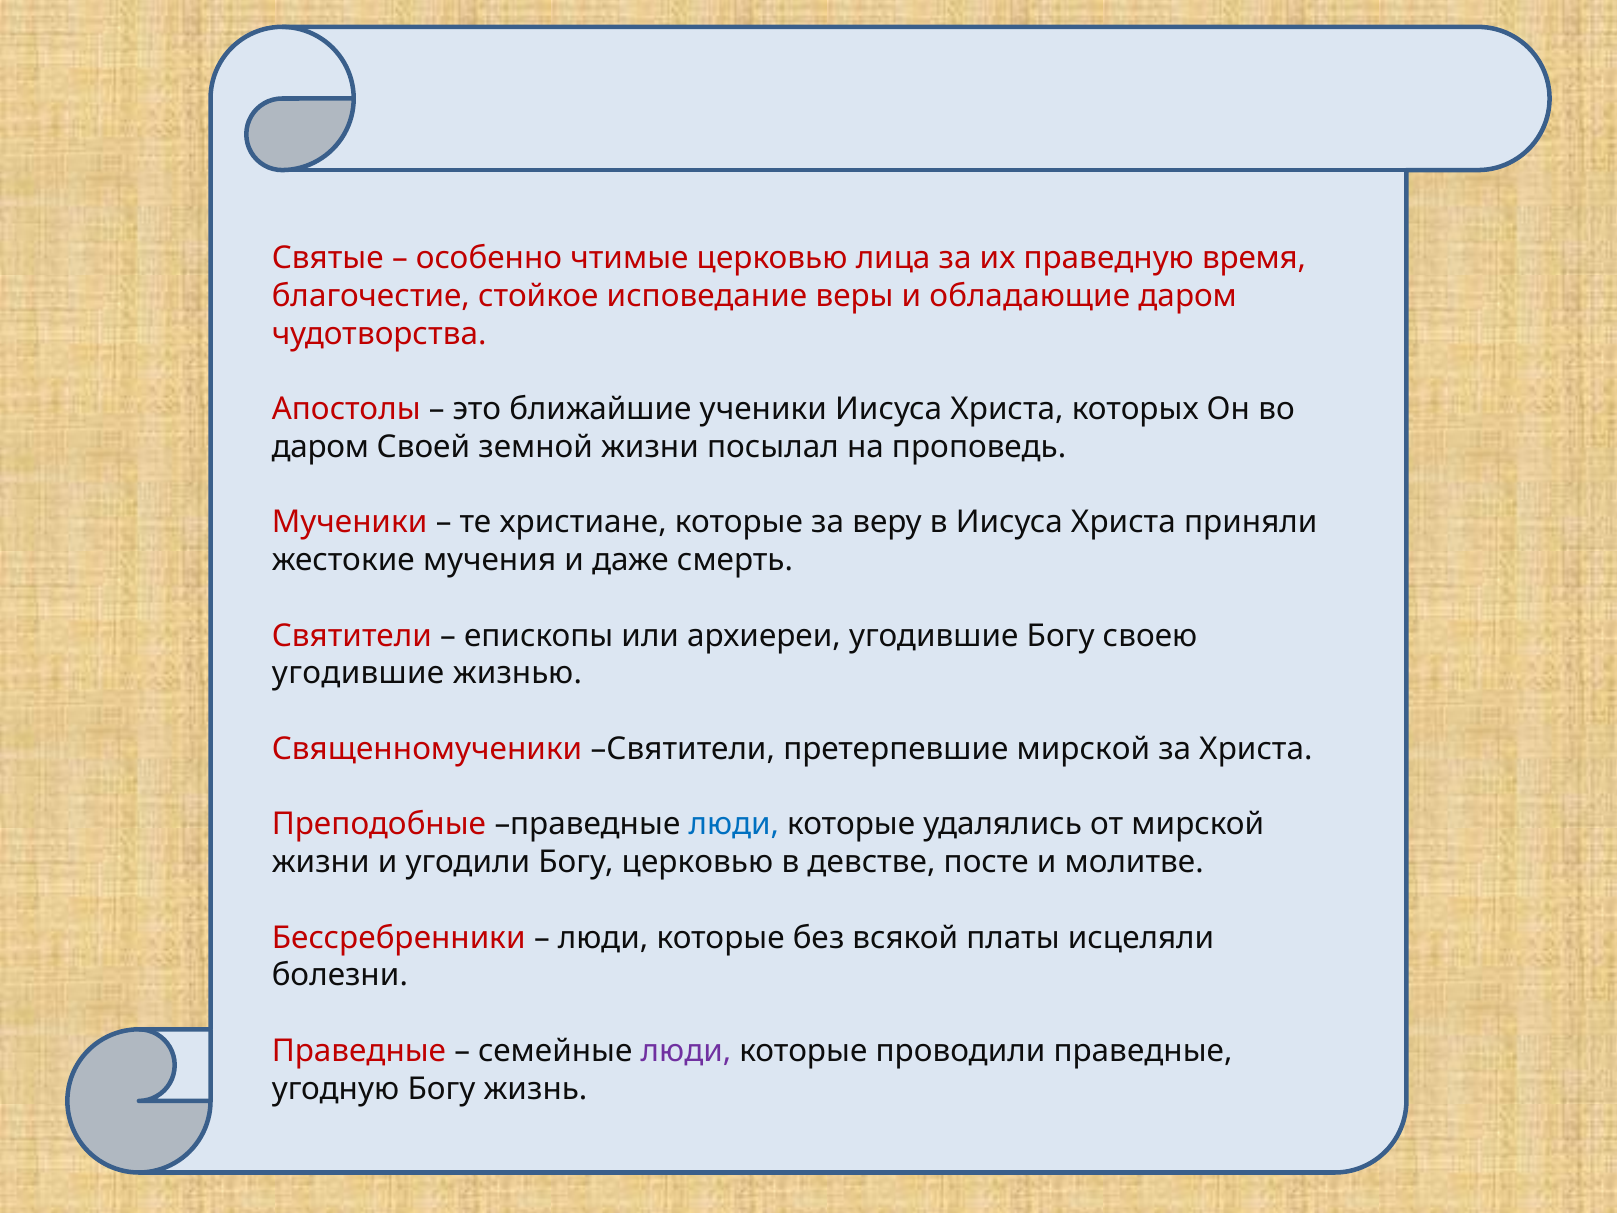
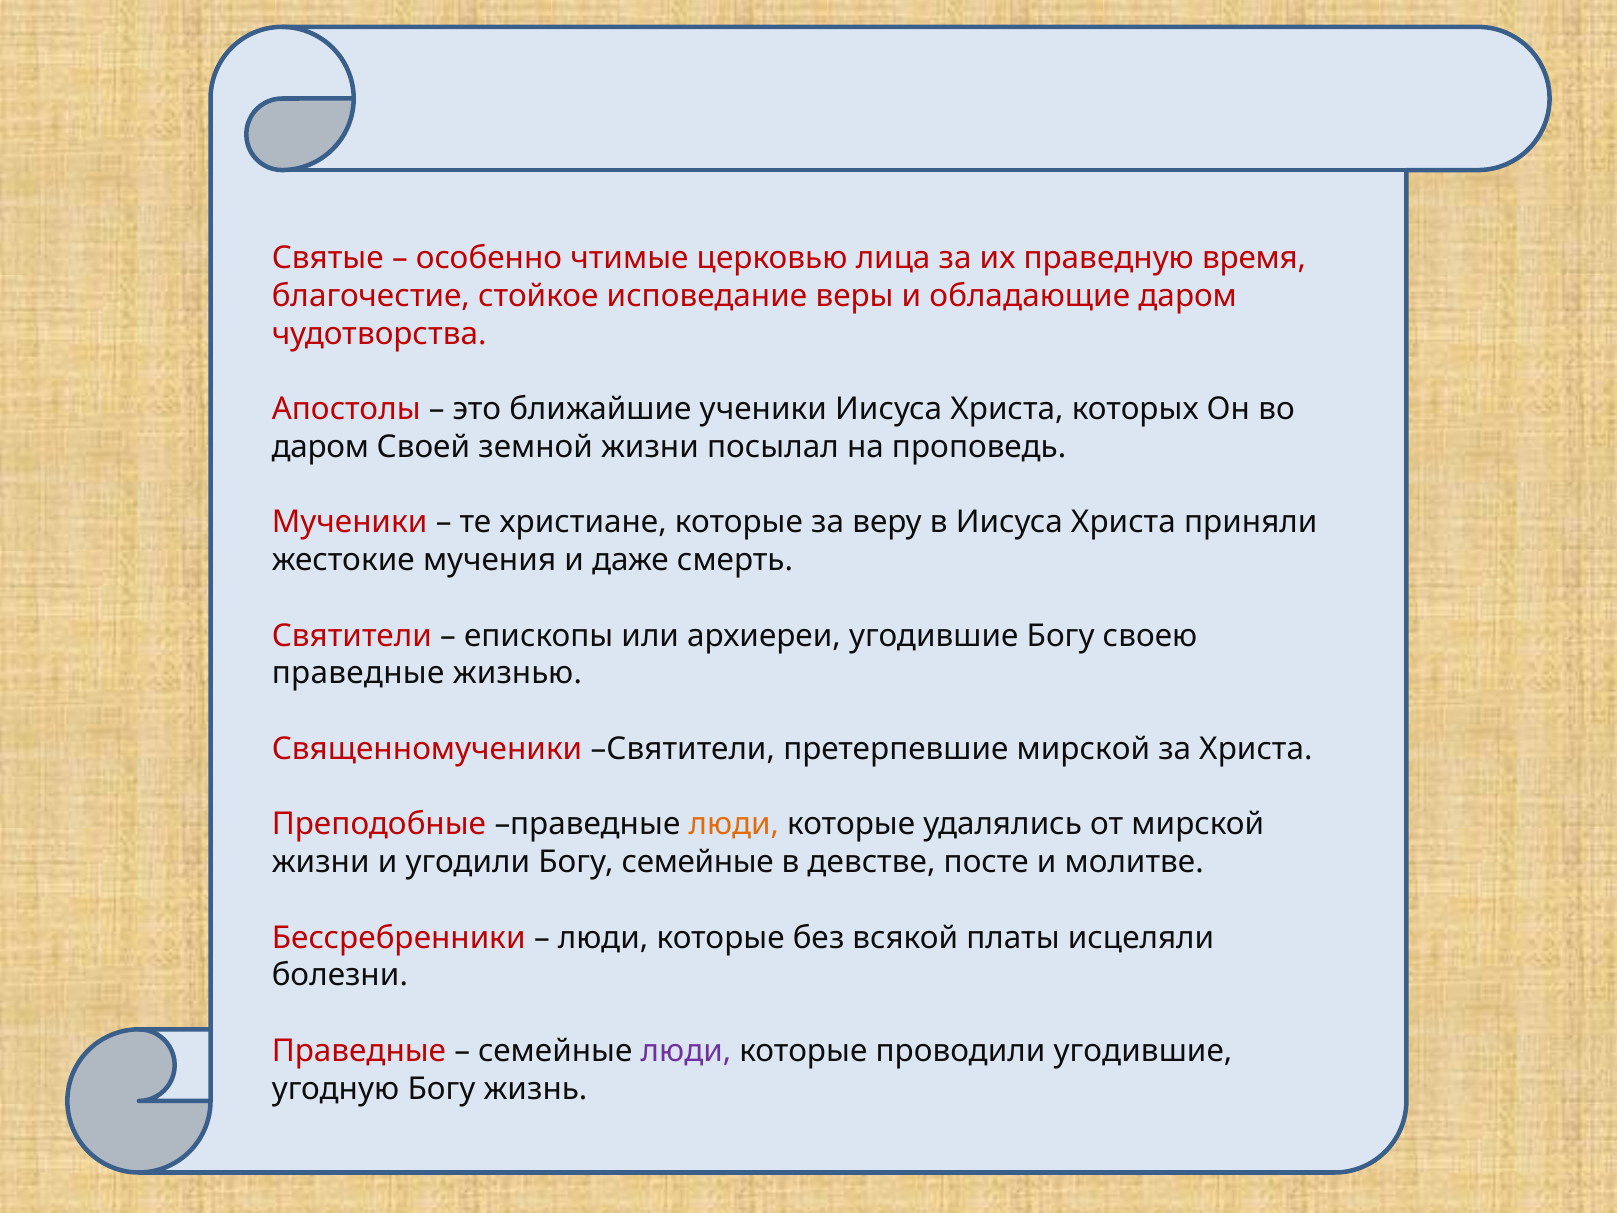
угодившие at (358, 673): угодившие -> праведные
люди at (734, 824) colour: blue -> orange
Богу церковью: церковью -> семейные
проводили праведные: праведные -> угодившие
